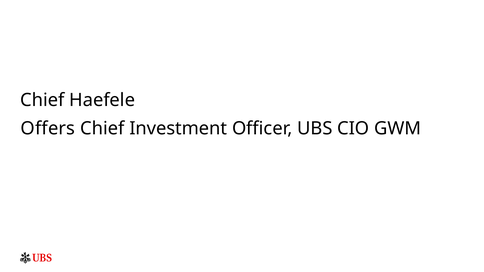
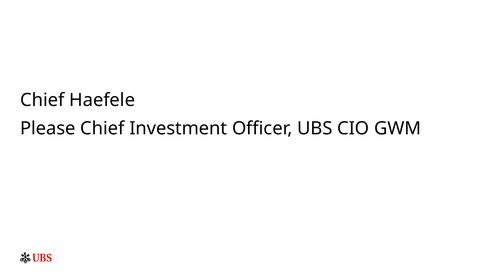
Offers: Offers -> Please
